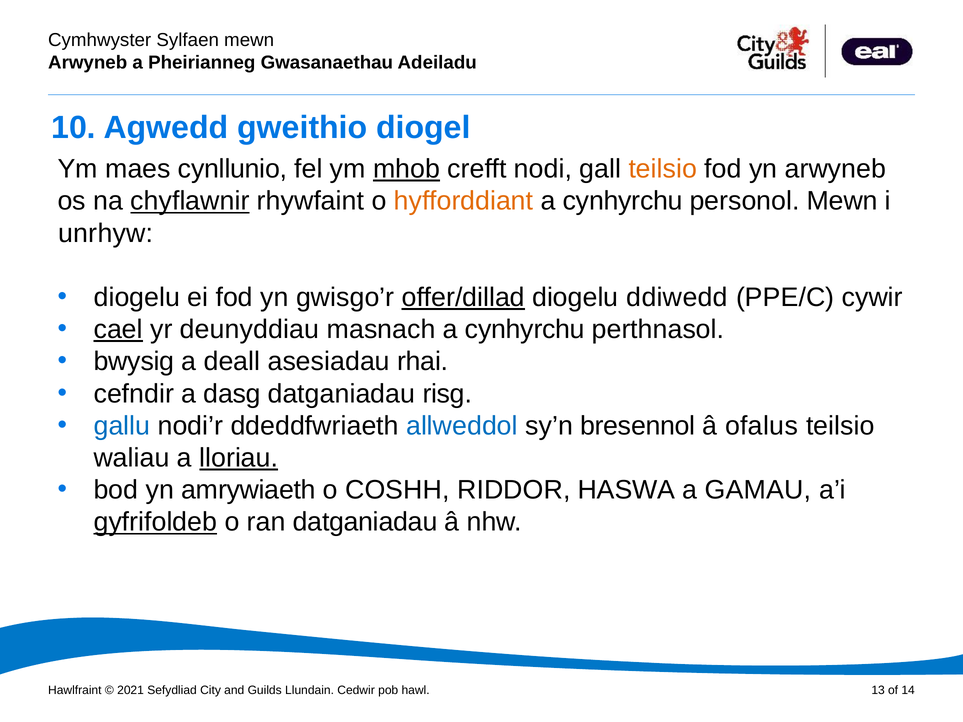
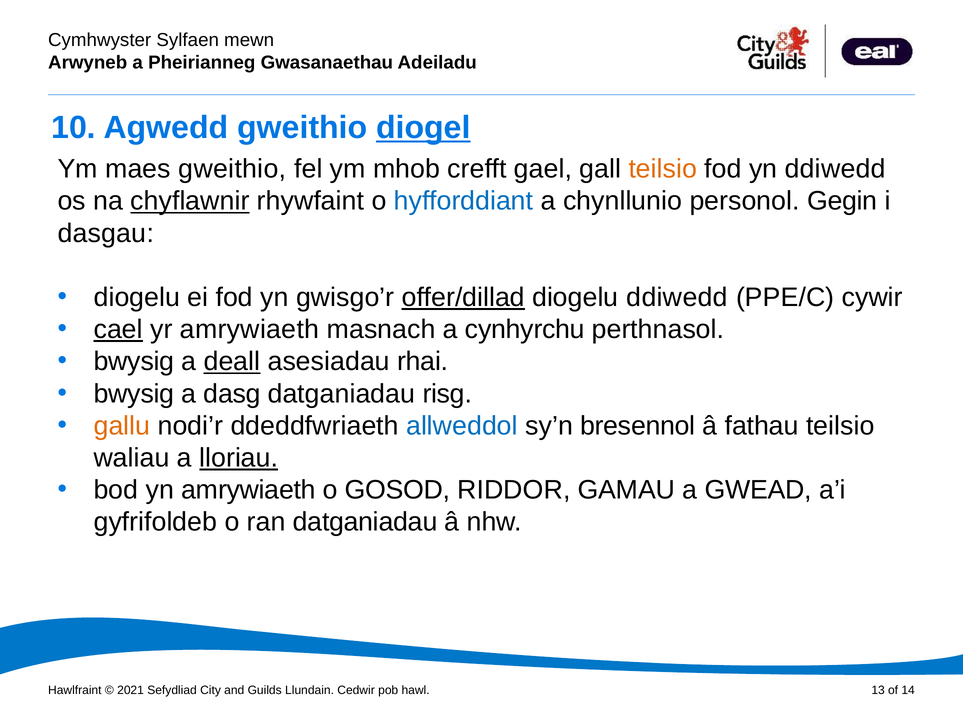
diogel underline: none -> present
maes cynllunio: cynllunio -> gweithio
mhob underline: present -> none
nodi: nodi -> gael
yn arwyneb: arwyneb -> ddiwedd
hyfforddiant colour: orange -> blue
cynhyrchu at (623, 201): cynhyrchu -> chynllunio
personol Mewn: Mewn -> Gegin
unrhyw: unrhyw -> dasgau
yr deunyddiau: deunyddiau -> amrywiaeth
deall underline: none -> present
cefndir at (134, 394): cefndir -> bwysig
gallu colour: blue -> orange
ofalus: ofalus -> fathau
COSHH: COSHH -> GOSOD
HASWA: HASWA -> GAMAU
GAMAU: GAMAU -> GWEAD
gyfrifoldeb underline: present -> none
